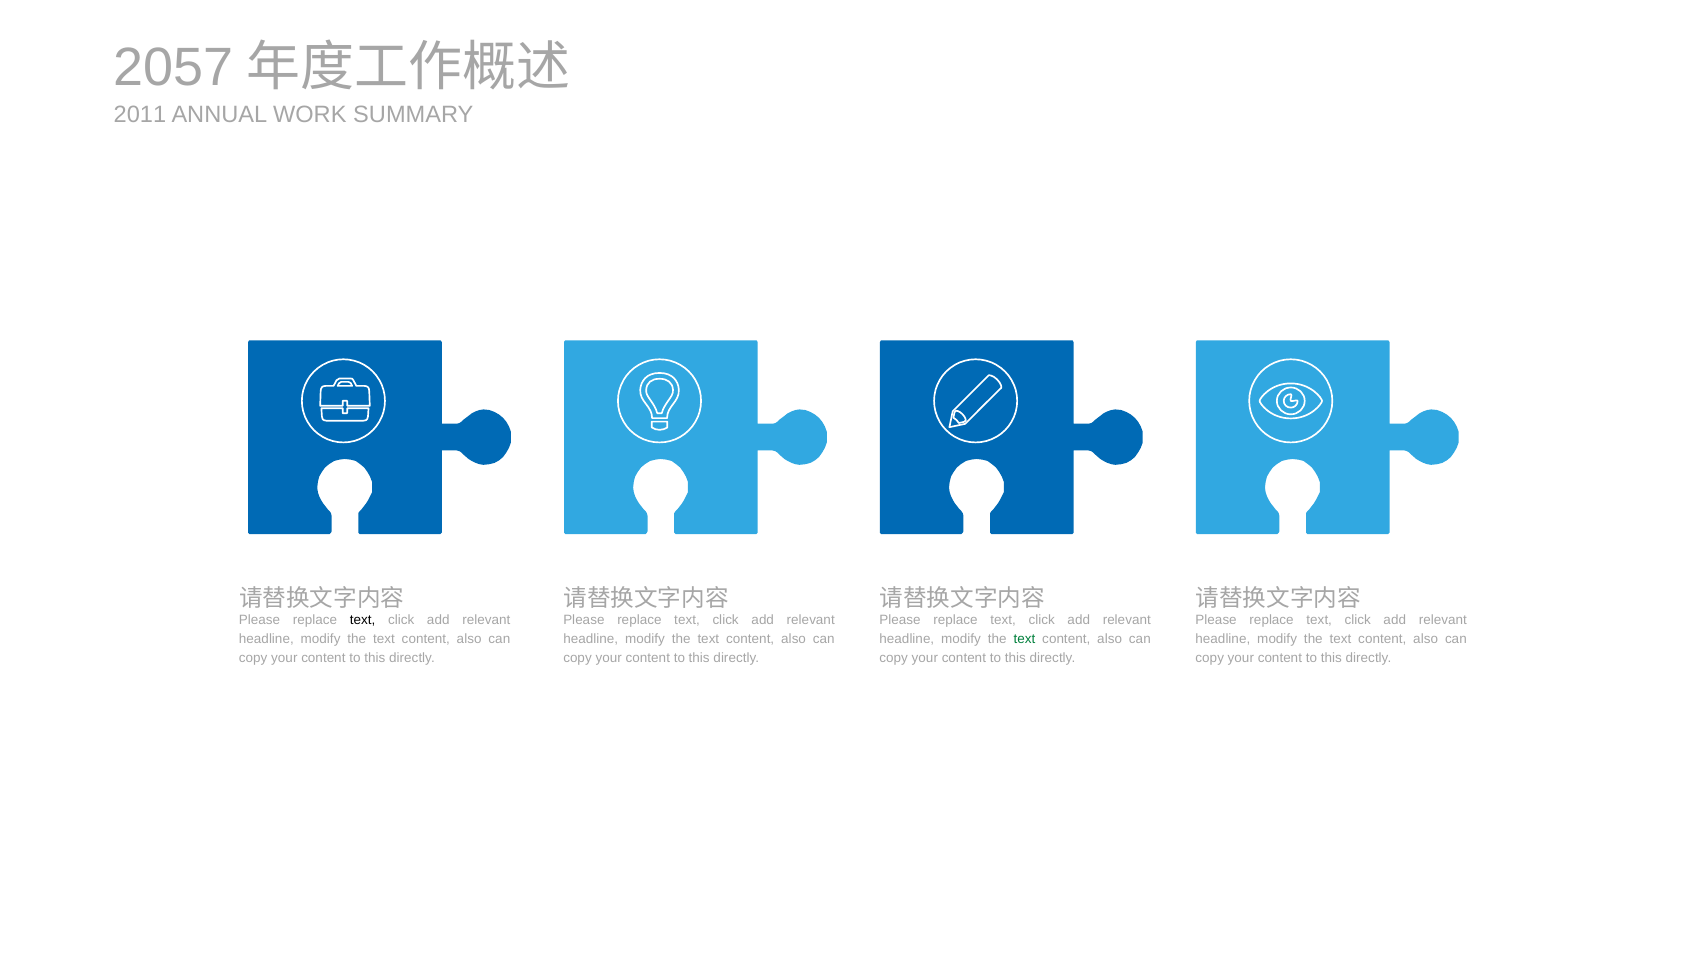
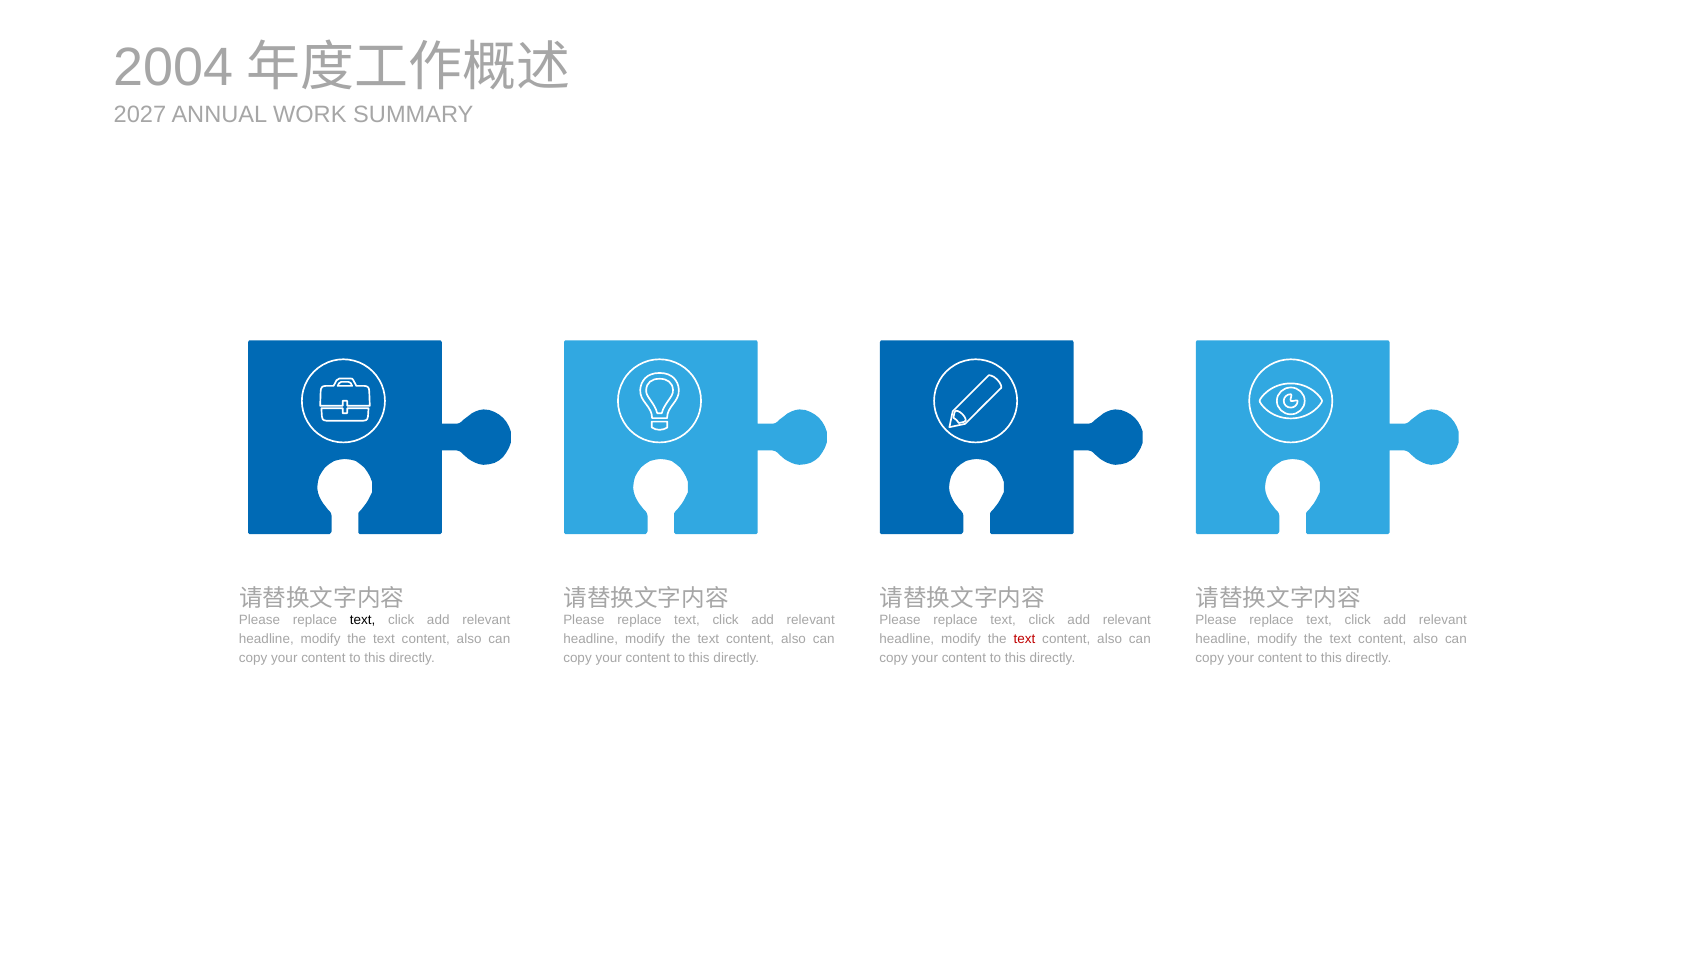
2057: 2057 -> 2004
2011: 2011 -> 2027
text at (1024, 639) colour: green -> red
